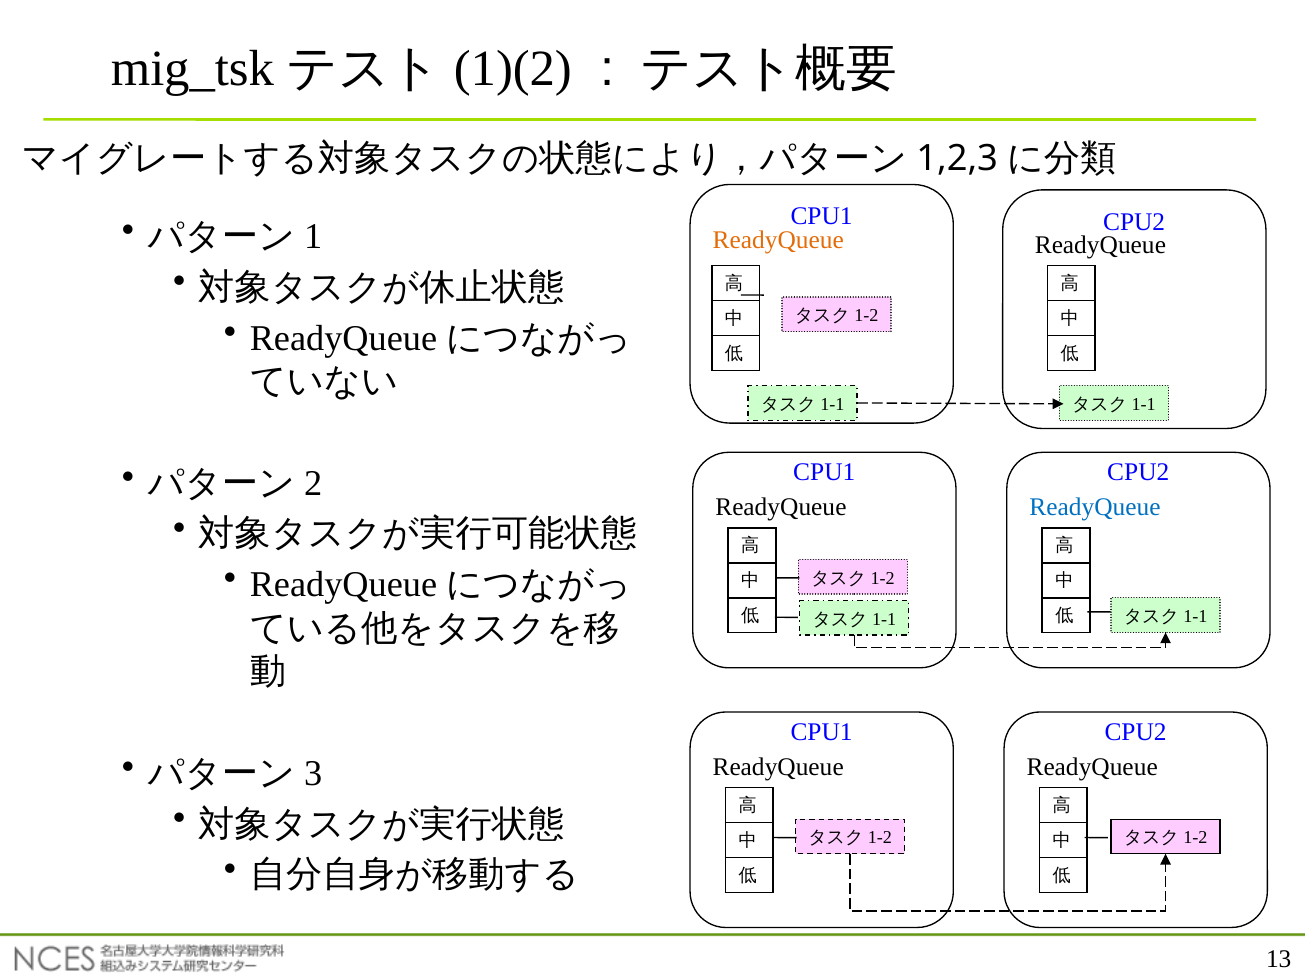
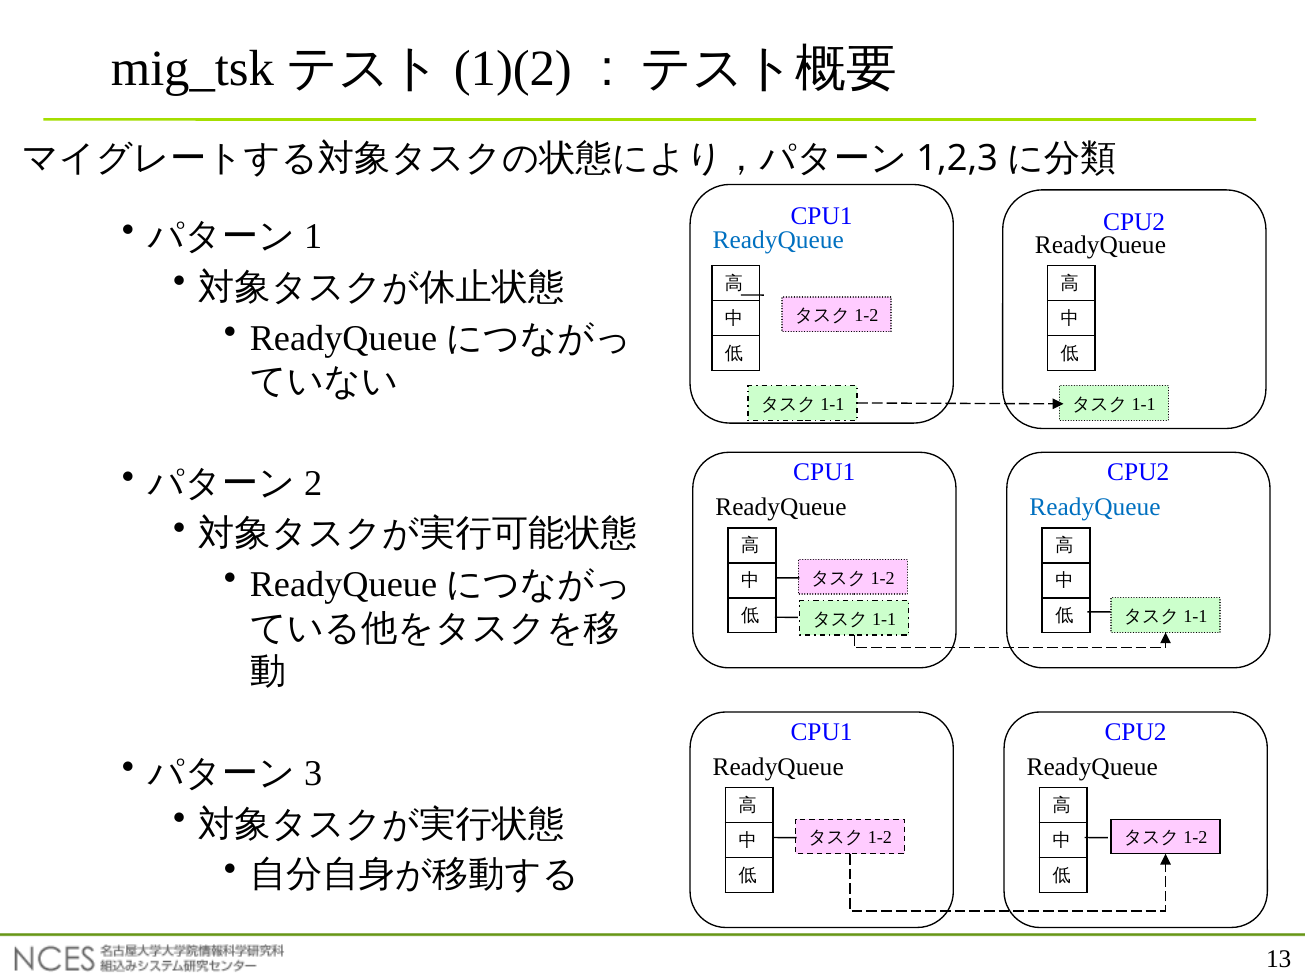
ReadyQueue at (778, 240) colour: orange -> blue
